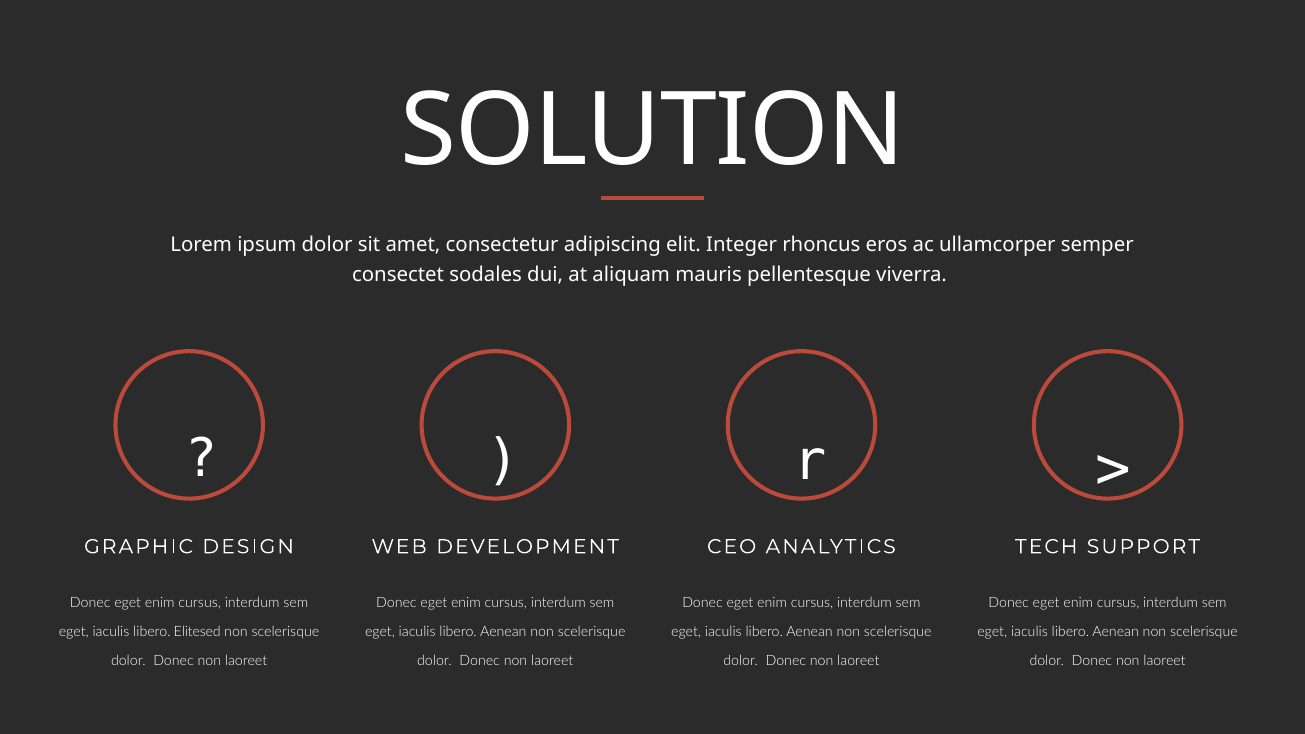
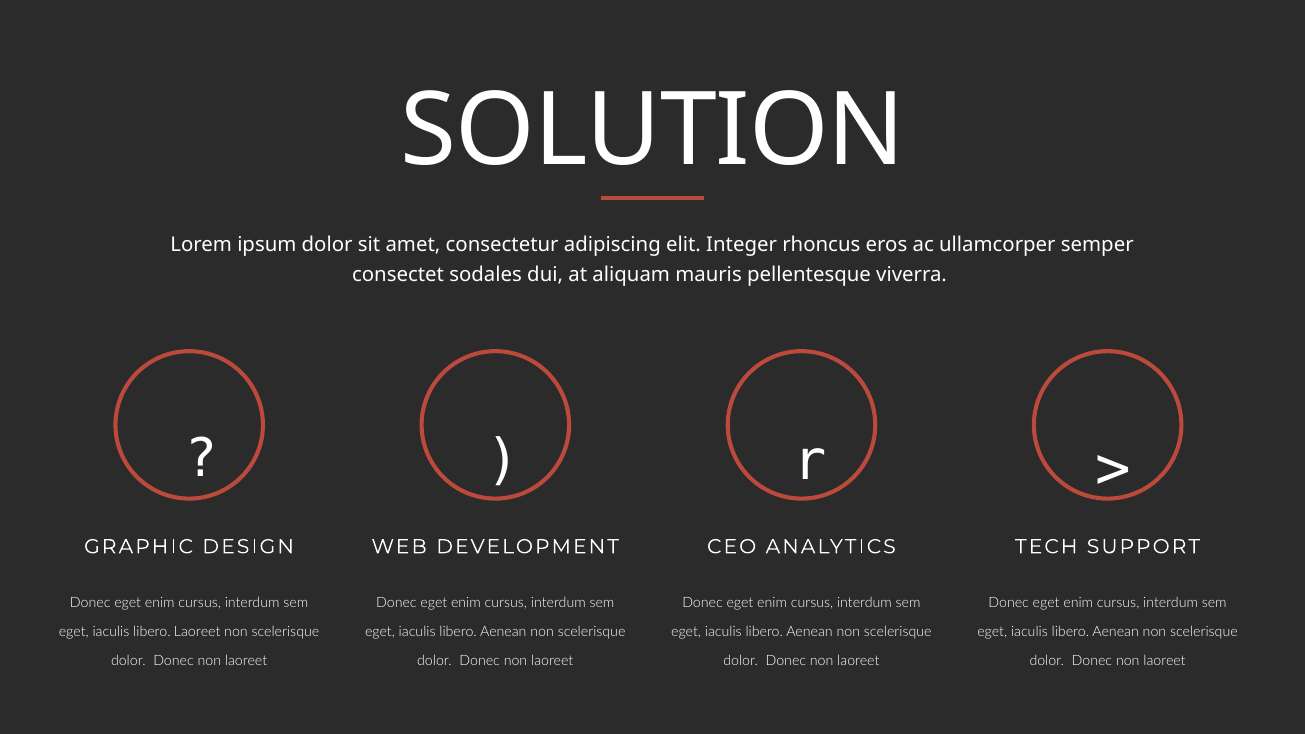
libero Elitesed: Elitesed -> Laoreet
